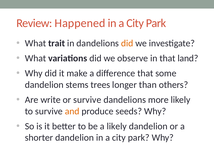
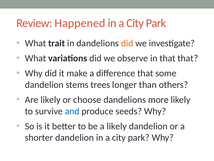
that land: land -> that
Are write: write -> likely
or survive: survive -> choose
and colour: orange -> blue
